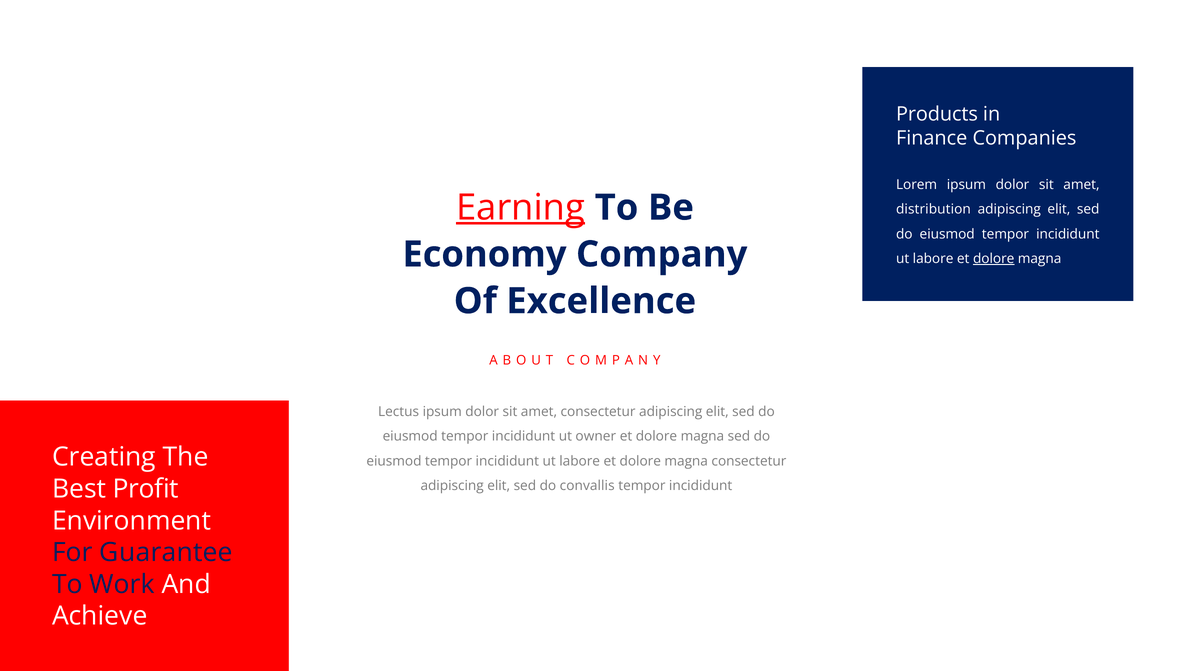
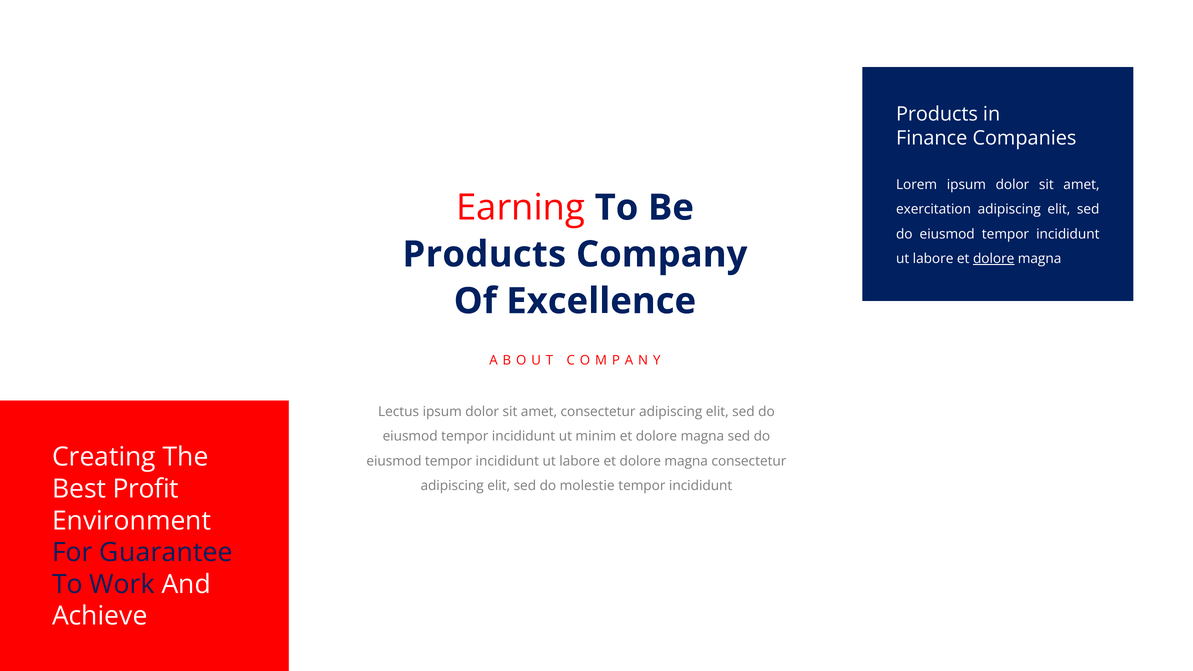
Earning underline: present -> none
distribution: distribution -> exercitation
Economy at (484, 254): Economy -> Products
owner: owner -> minim
convallis: convallis -> molestie
